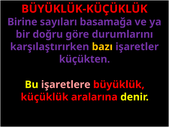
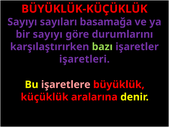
Birine at (22, 22): Birine -> Sayıyı
bir doğru: doğru -> sayıyı
bazı colour: yellow -> light green
küçükten: küçükten -> işaretleri
